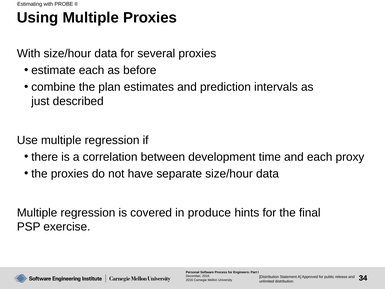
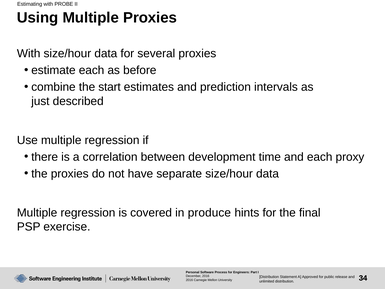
plan: plan -> start
